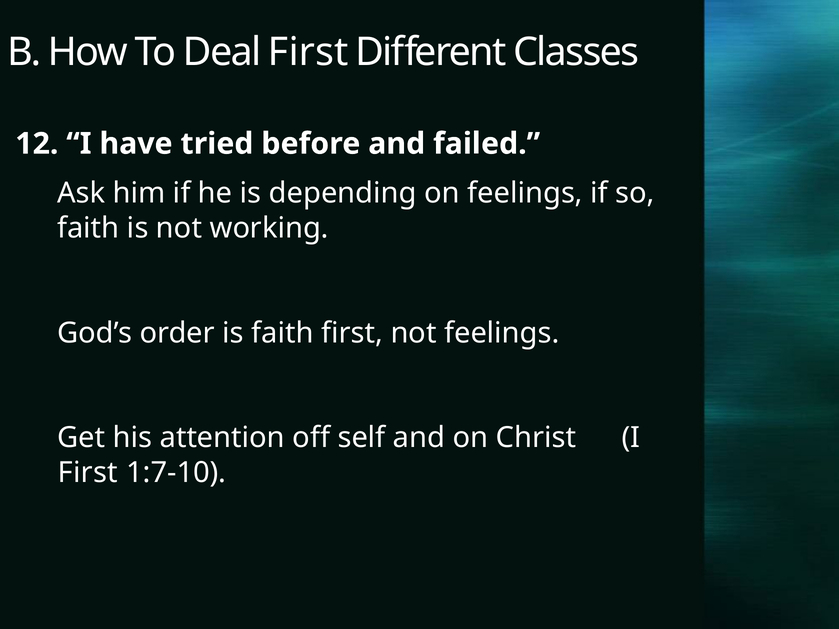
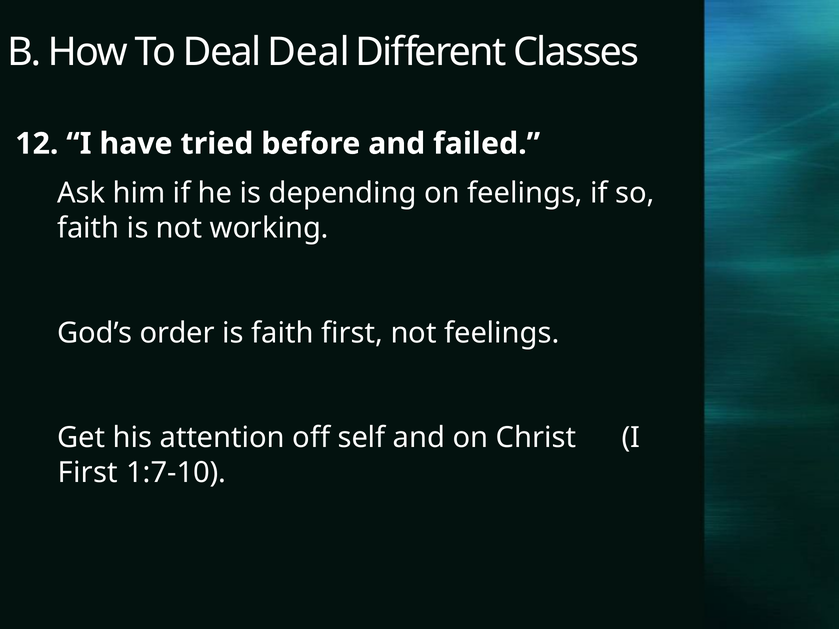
Deal First: First -> Deal
